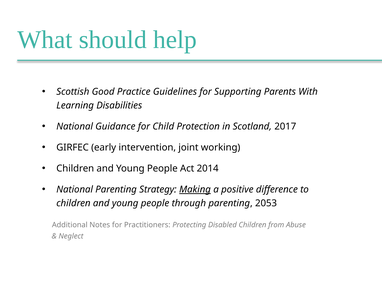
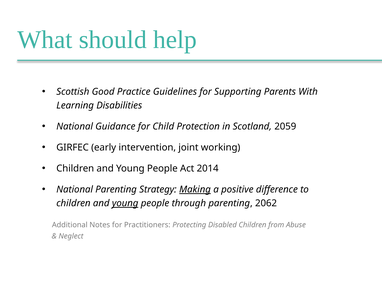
2017: 2017 -> 2059
young at (125, 203) underline: none -> present
2053: 2053 -> 2062
